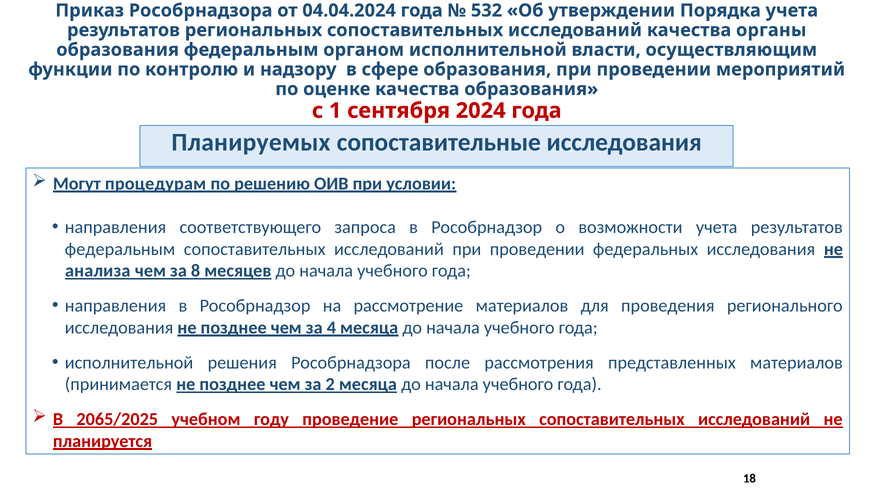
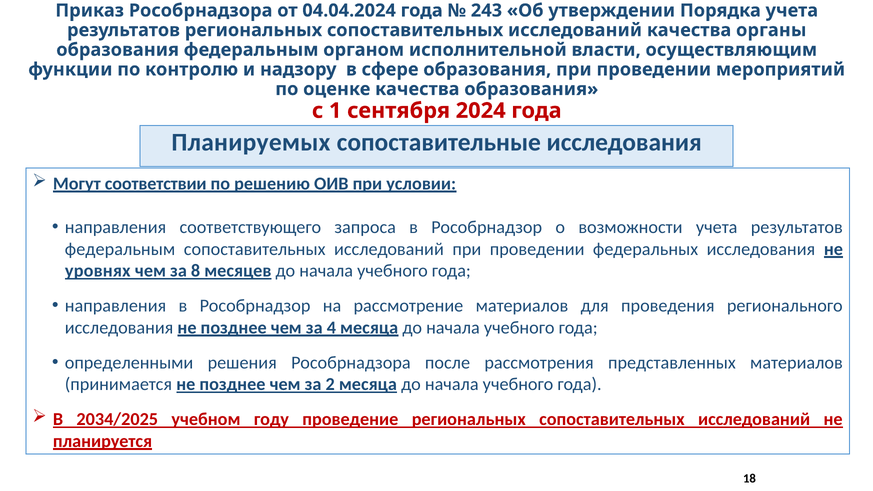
532: 532 -> 243
процедурам: процедурам -> соответствии
анализа: анализа -> уровнях
исполнительной at (129, 363): исполнительной -> определенными
2065/2025: 2065/2025 -> 2034/2025
